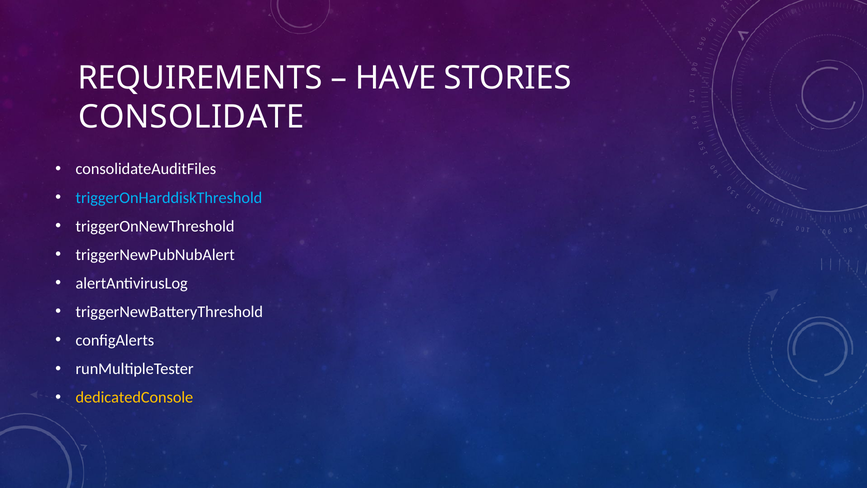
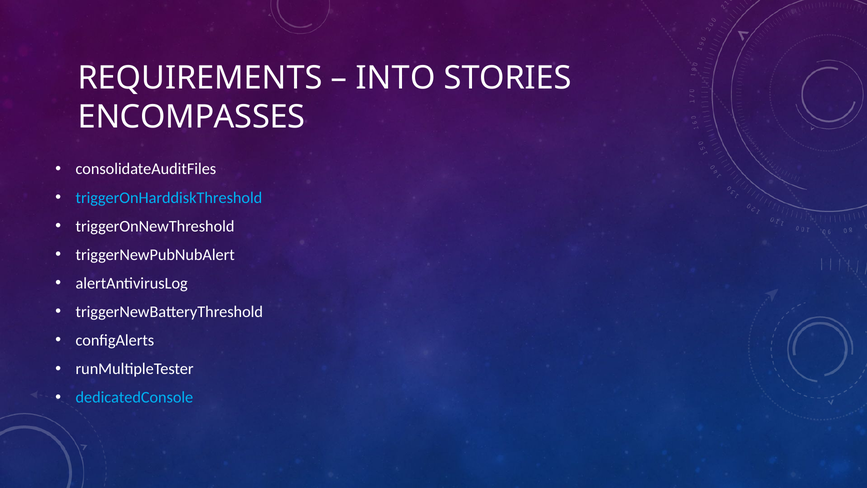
HAVE: HAVE -> INTO
CONSOLIDATE: CONSOLIDATE -> ENCOMPASSES
dedicatedConsole colour: yellow -> light blue
